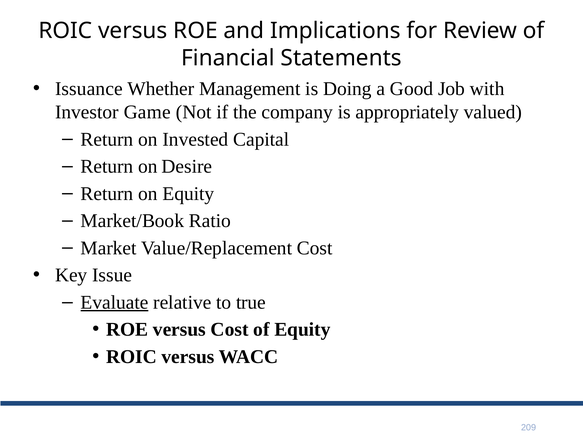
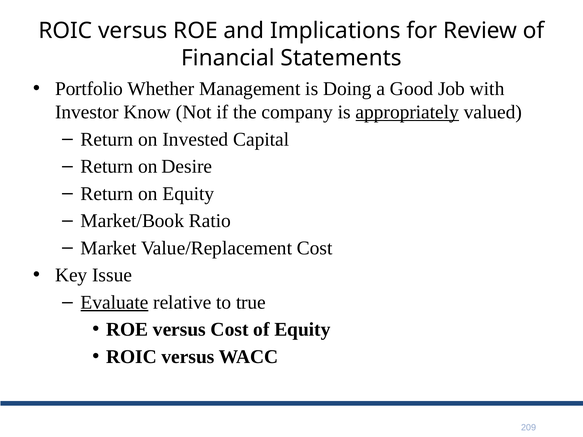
Issuance: Issuance -> Portfolio
Game: Game -> Know
appropriately underline: none -> present
